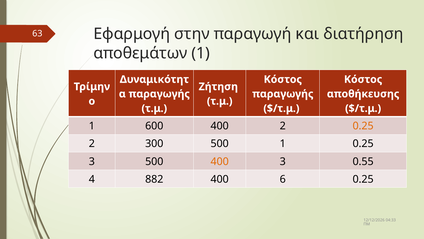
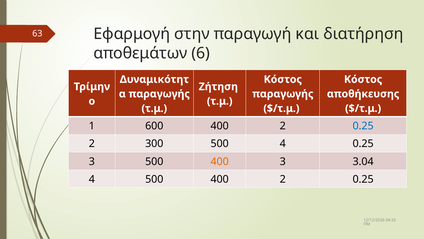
αποθεμάτων 1: 1 -> 6
0.25 at (363, 126) colour: orange -> blue
500 1: 1 -> 4
0.55: 0.55 -> 3.04
4 882: 882 -> 500
6 at (283, 179): 6 -> 2
